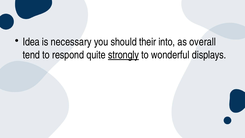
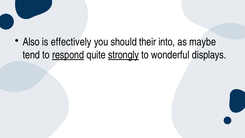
Idea: Idea -> Also
necessary: necessary -> effectively
overall: overall -> maybe
respond underline: none -> present
